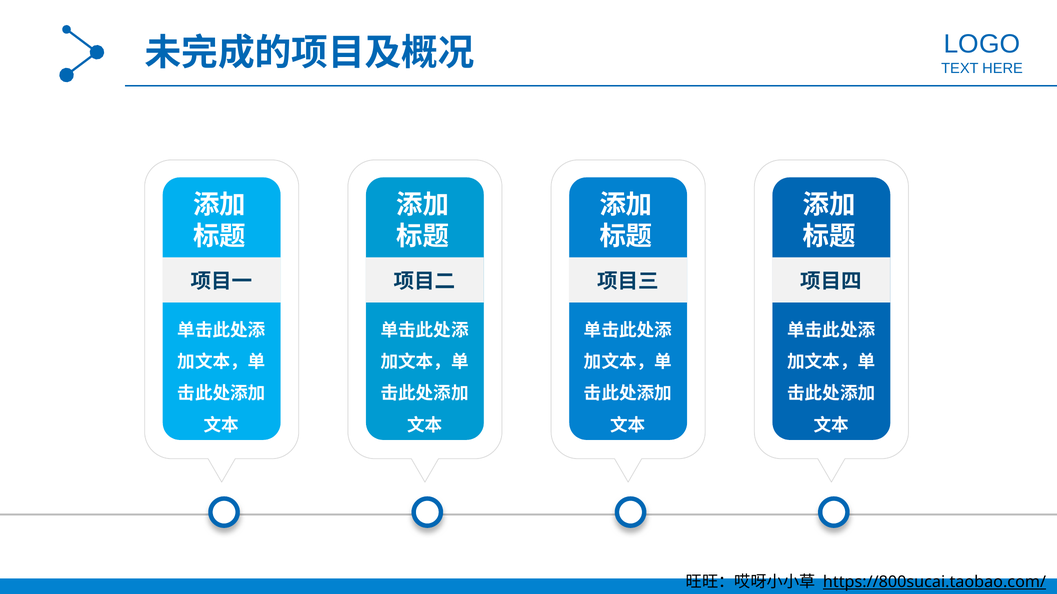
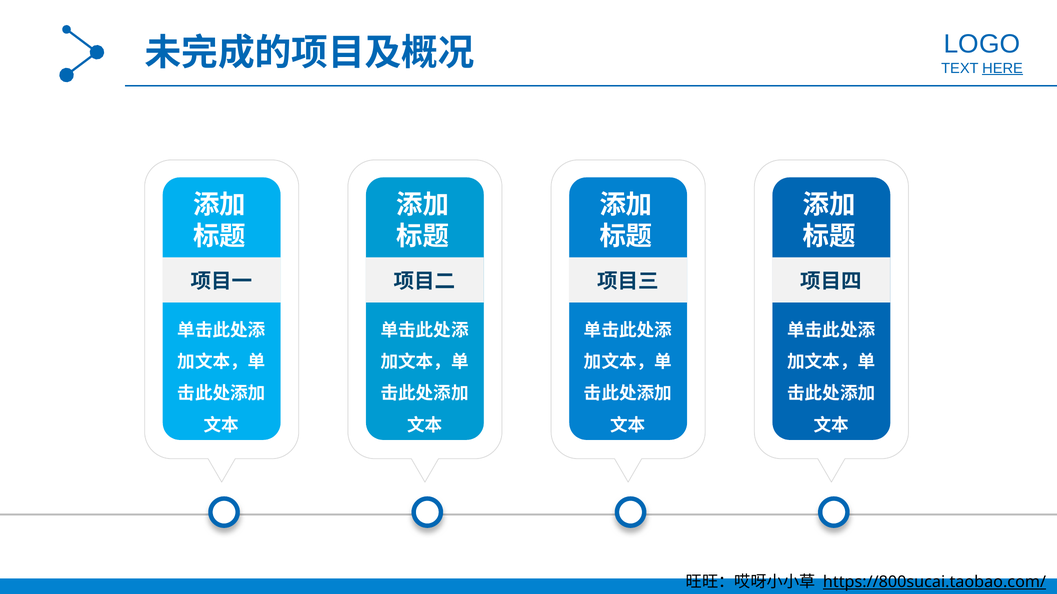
HERE underline: none -> present
